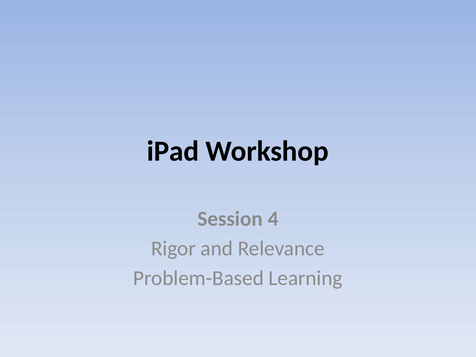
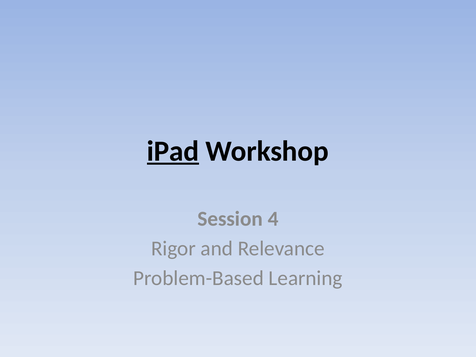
iPad underline: none -> present
